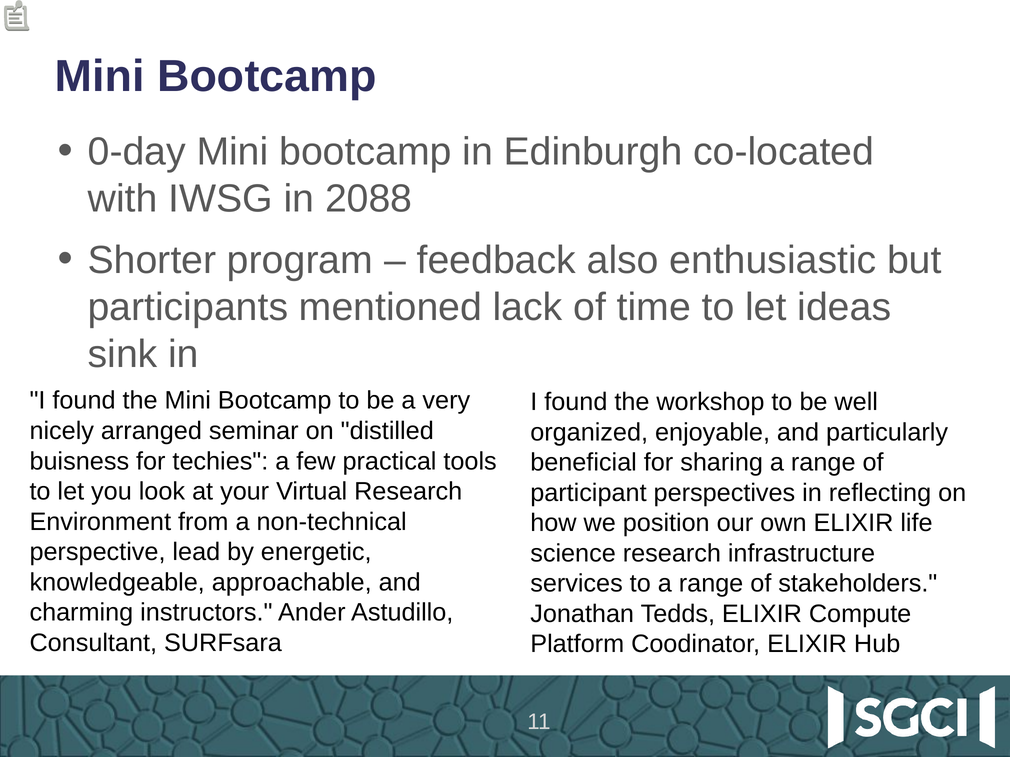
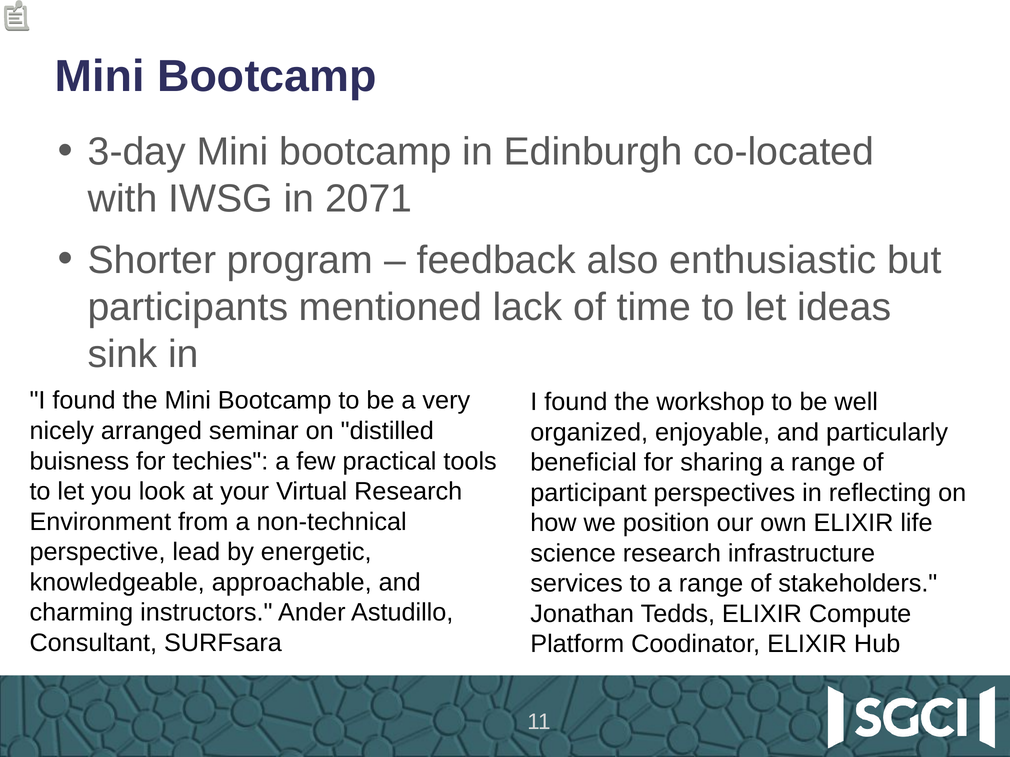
0-day: 0-day -> 3-day
2088: 2088 -> 2071
